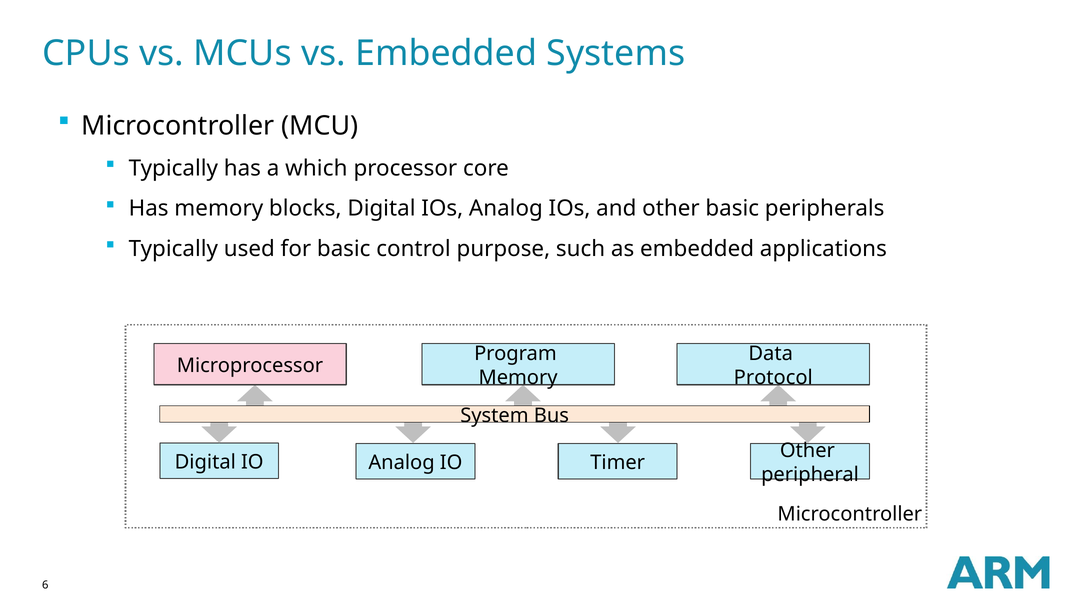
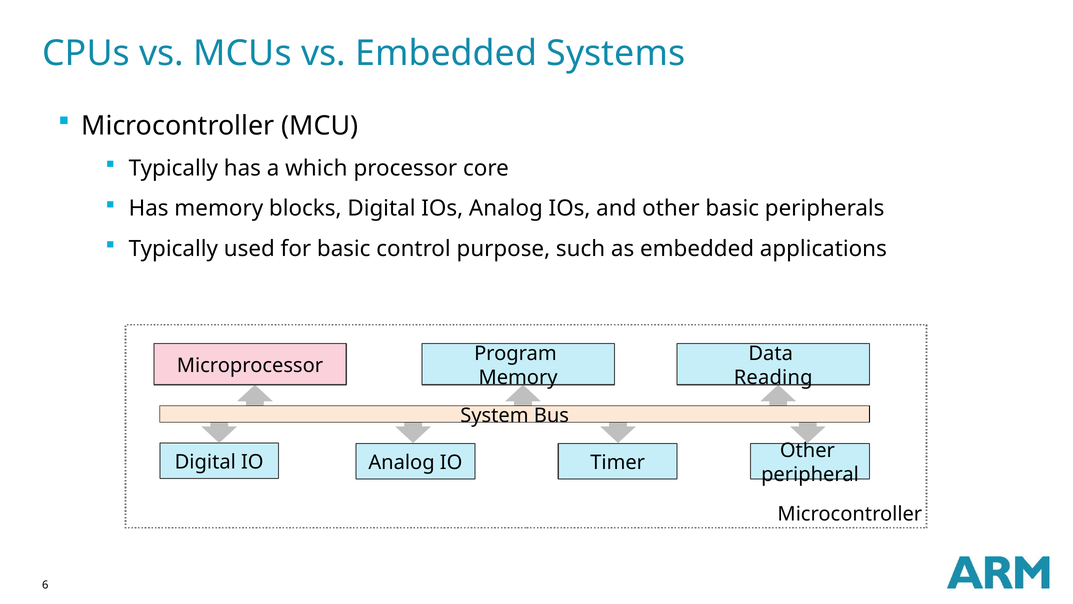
Protocol: Protocol -> Reading
